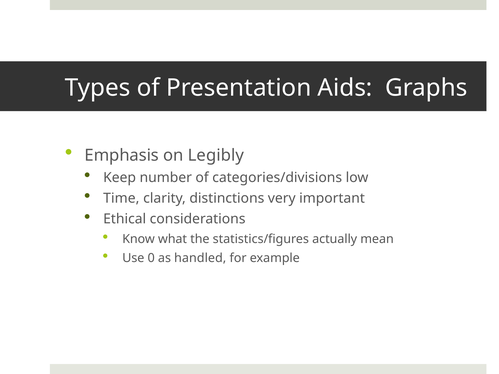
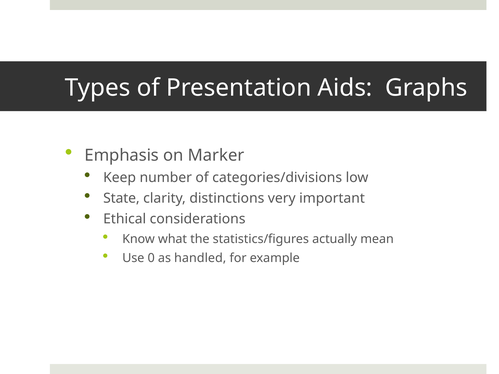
Legibly: Legibly -> Marker
Time: Time -> State
